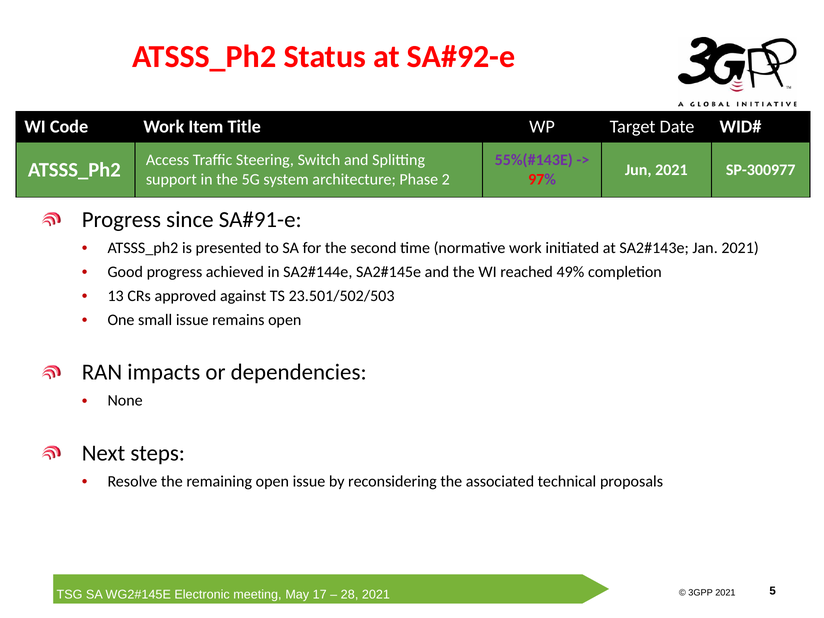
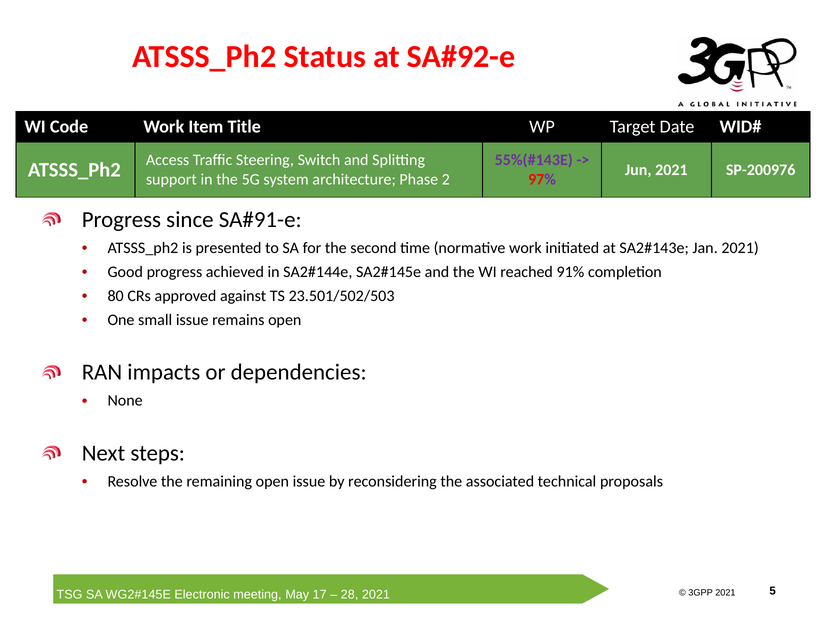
SP-300977: SP-300977 -> SP-200976
49%: 49% -> 91%
13: 13 -> 80
